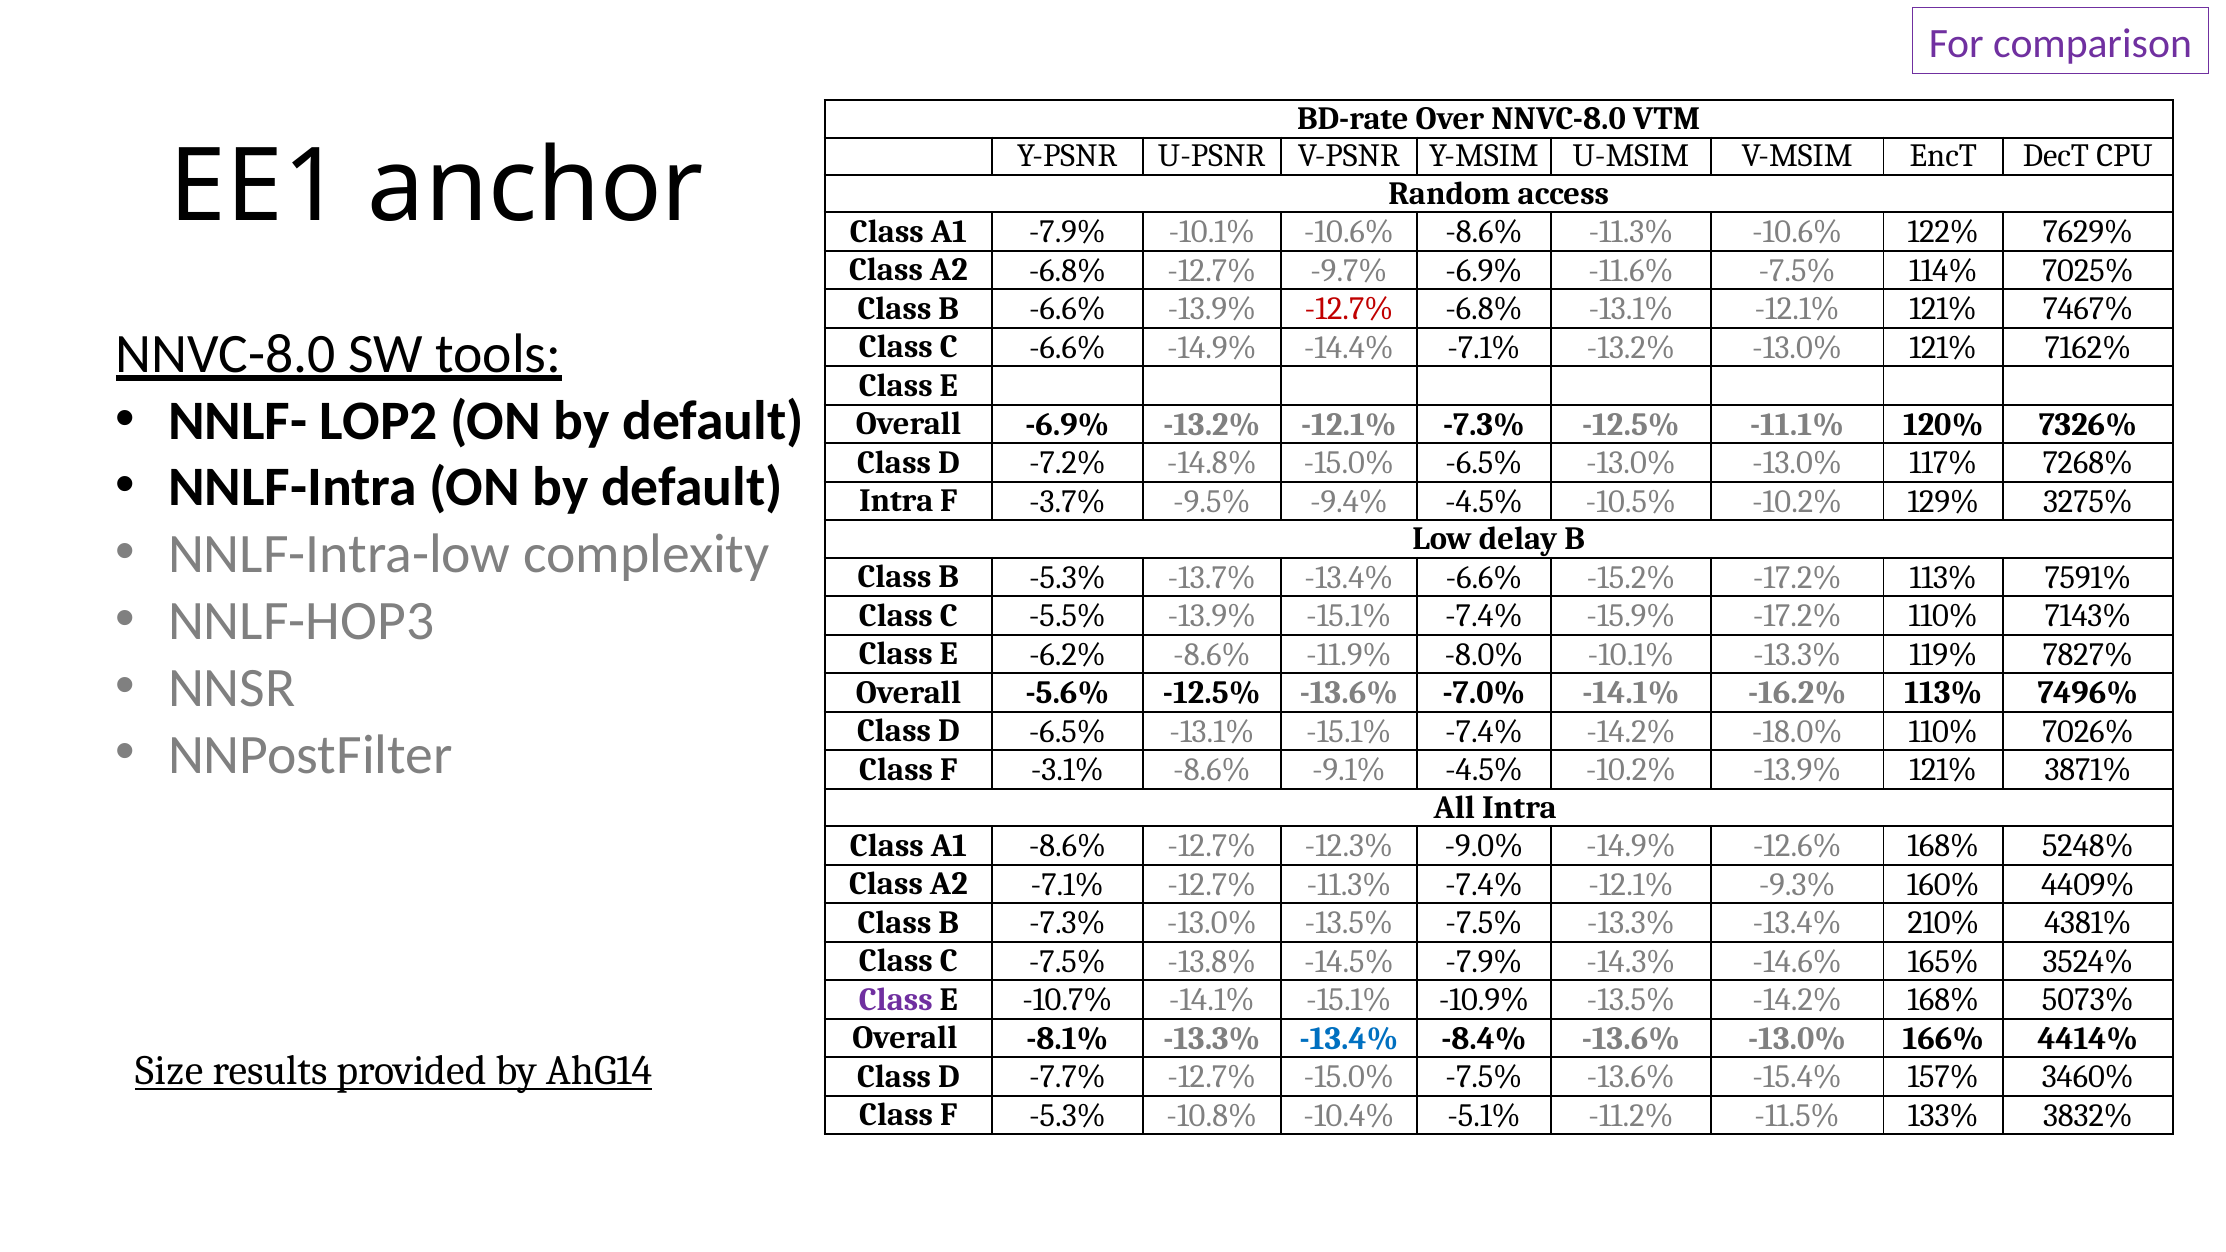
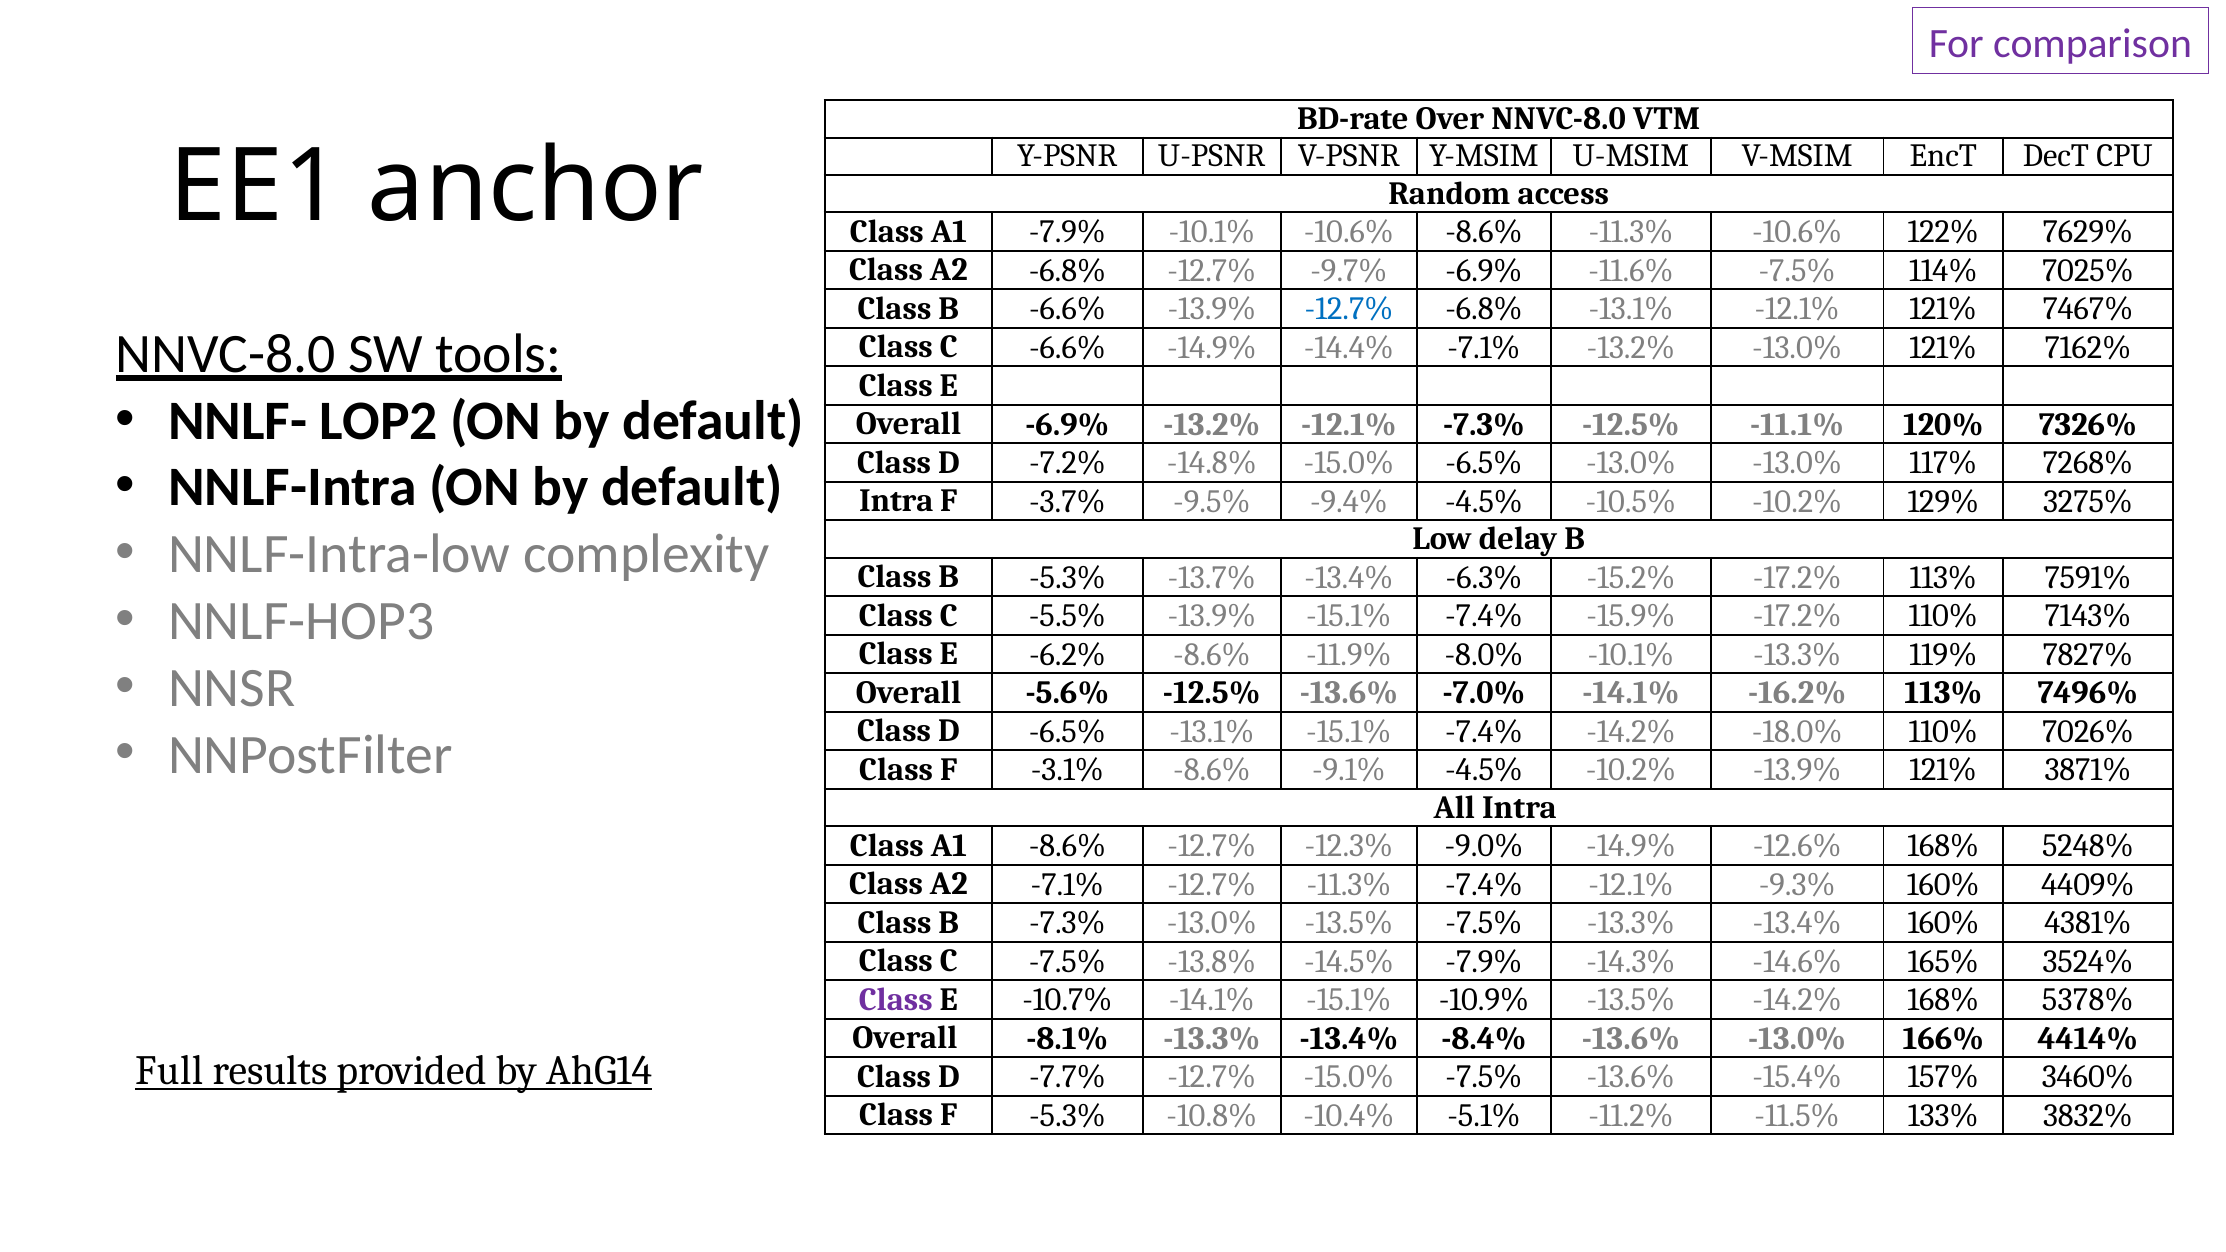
-12.7% at (1349, 309) colour: red -> blue
-13.4% -6.6%: -6.6% -> -6.3%
-13.4% 210%: 210% -> 160%
5073%: 5073% -> 5378%
-13.4% at (1349, 1039) colour: blue -> black
Size: Size -> Full
